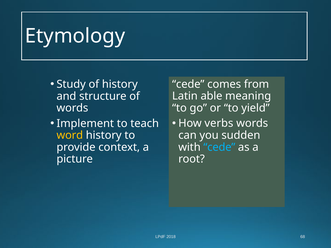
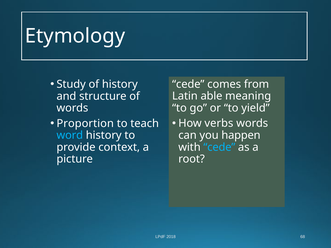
Implement: Implement -> Proportion
sudden: sudden -> happen
word colour: yellow -> light blue
